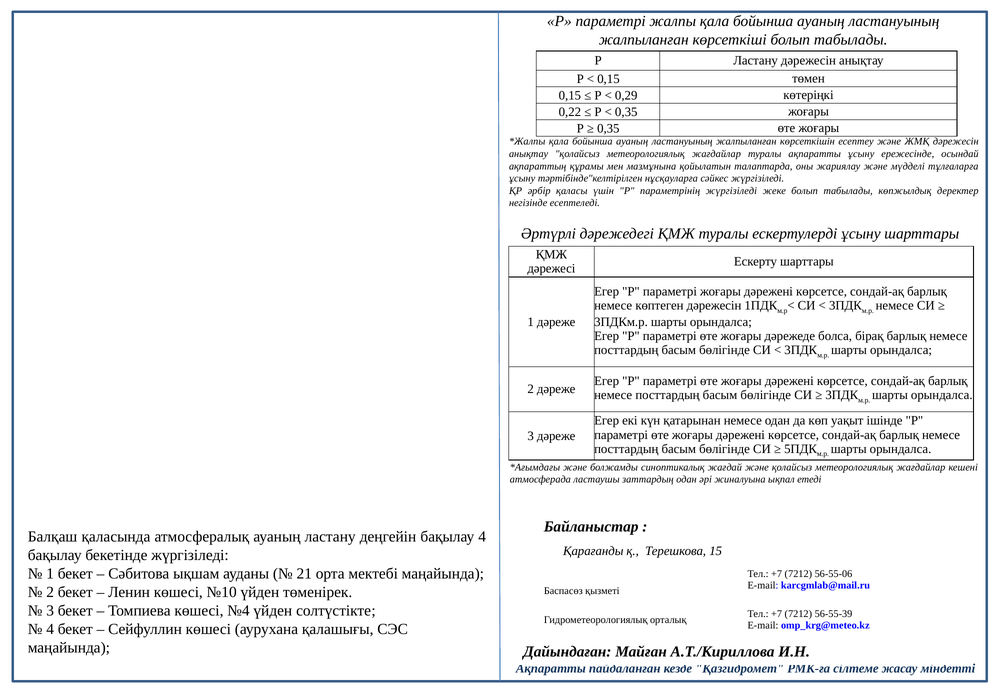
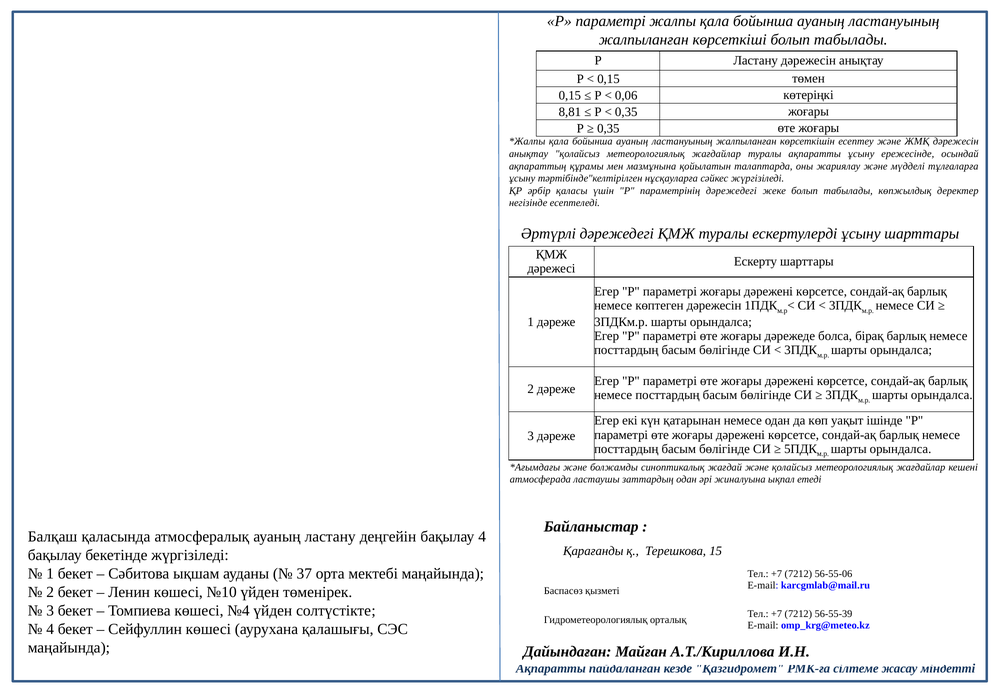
0,29: 0,29 -> 0,06
0,22: 0,22 -> 8,81
параметрінің жүргізіледі: жүргізіледі -> дәрежедегі
21: 21 -> 37
